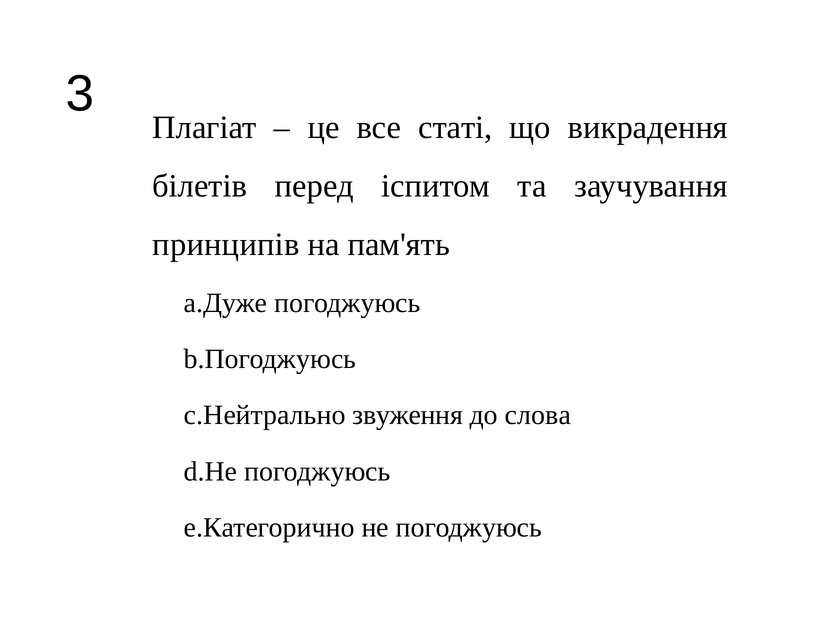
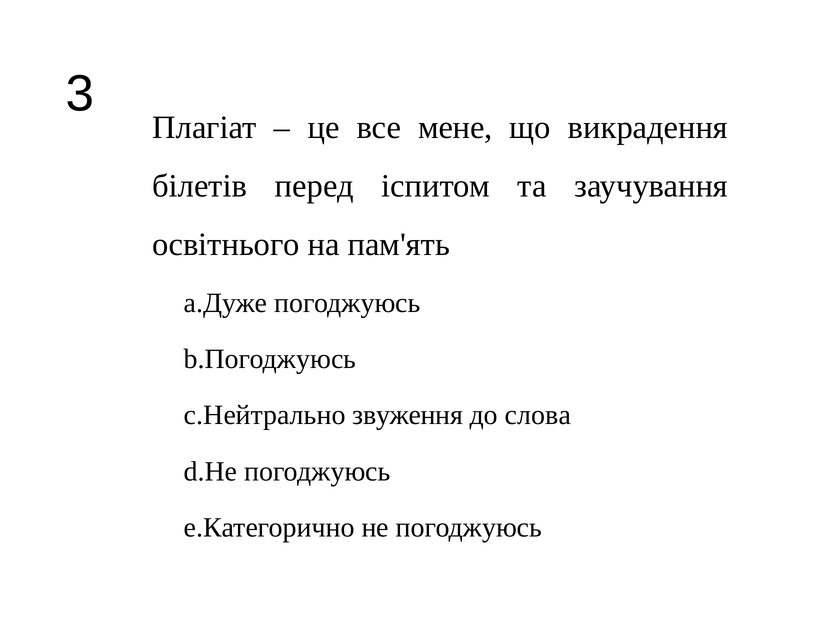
статі: статі -> мене
принципів: принципів -> освітнього
